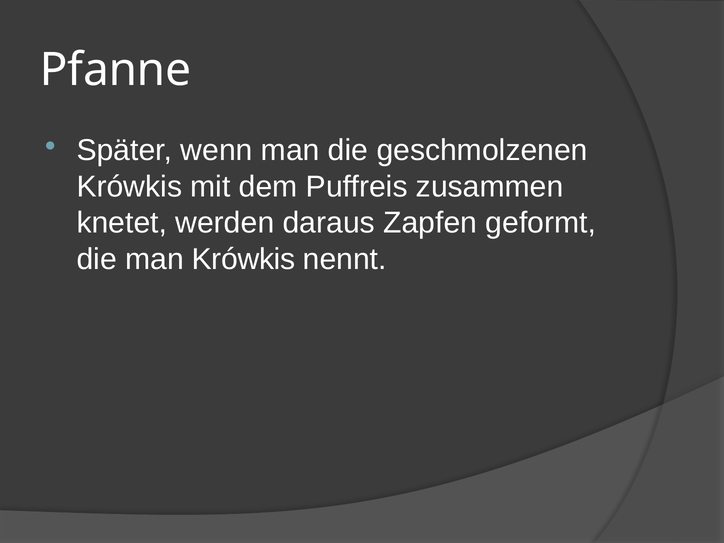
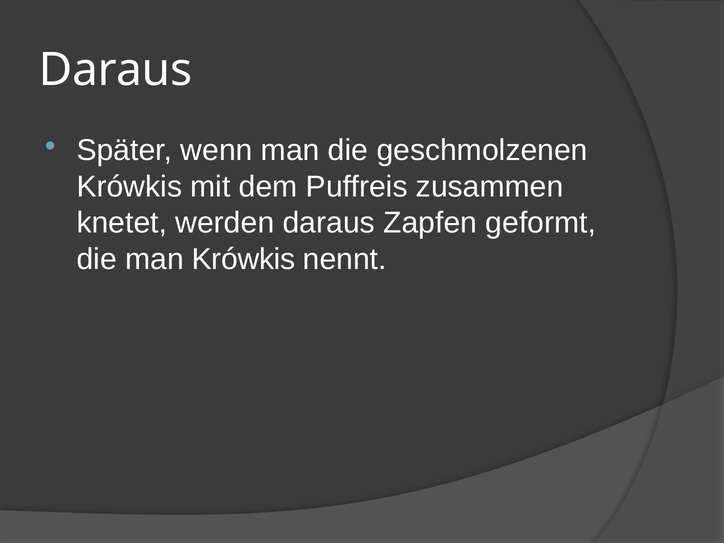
Pfanne at (116, 70): Pfanne -> Daraus
